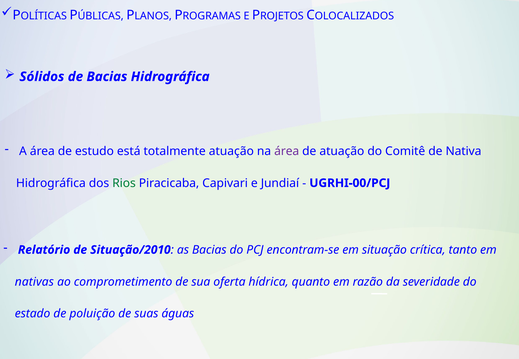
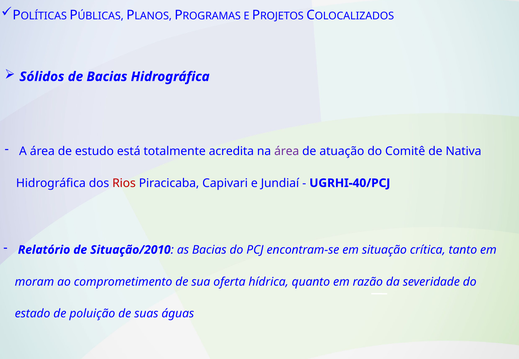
totalmente atuação: atuação -> acredita
Rios colour: green -> red
UGRHI-00/PCJ: UGRHI-00/PCJ -> UGRHI-40/PCJ
nativas: nativas -> moram
